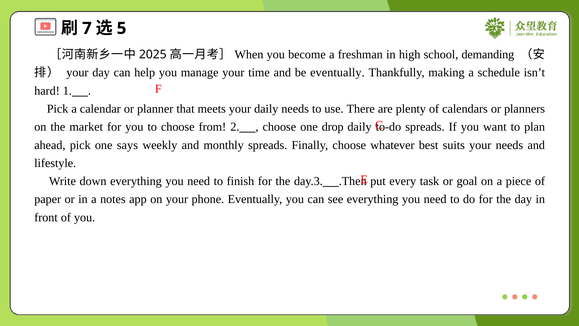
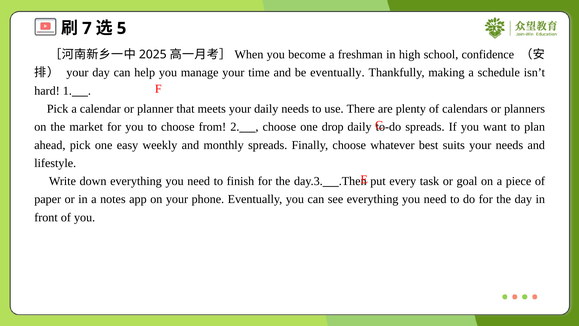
demanding: demanding -> confidence
says: says -> easy
